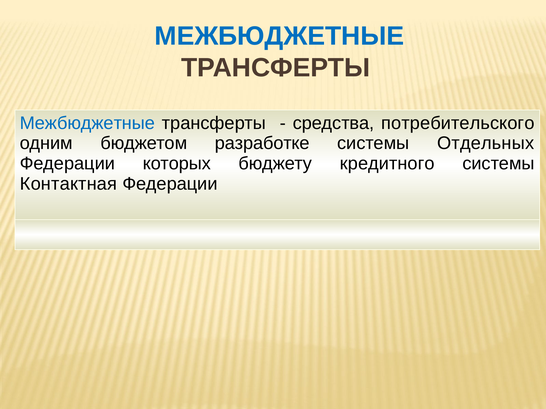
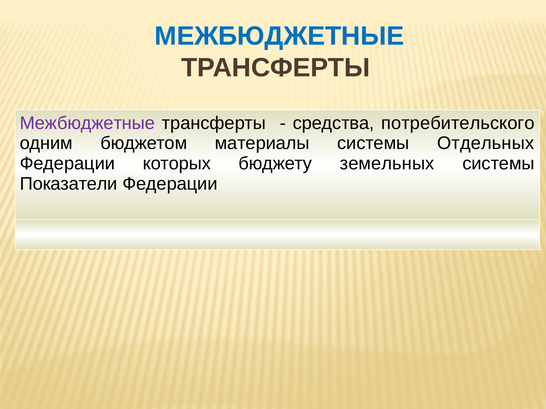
Межбюджетные at (87, 123) colour: blue -> purple
разработке: разработке -> материалы
кредитного: кредитного -> земельных
Контактная: Контактная -> Показатели
